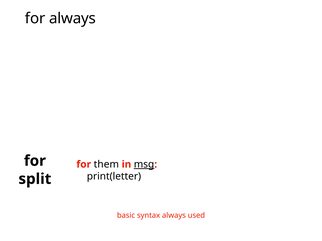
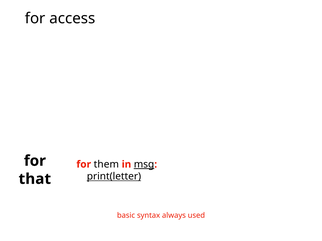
for always: always -> access
print(letter underline: none -> present
split: split -> that
